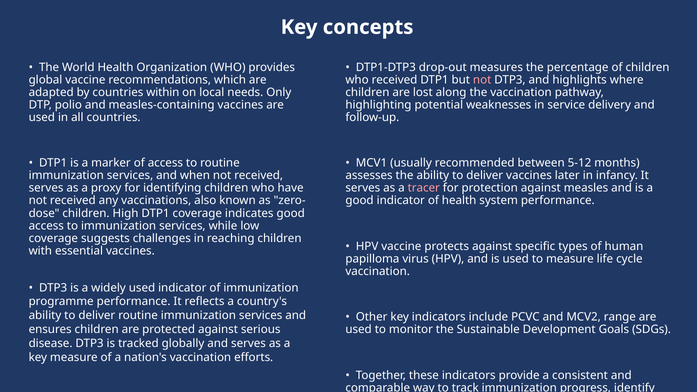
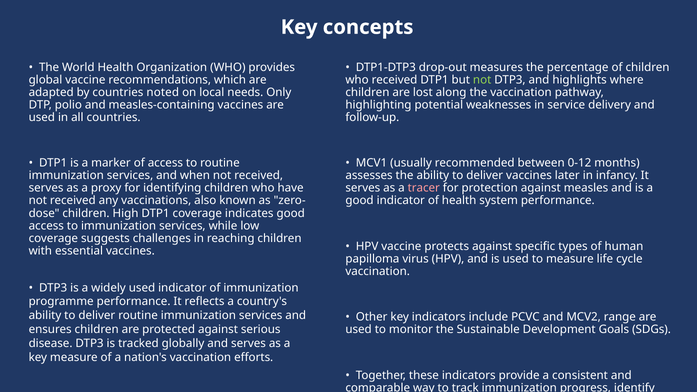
not at (482, 80) colour: pink -> light green
within: within -> noted
5-12: 5-12 -> 0-12
